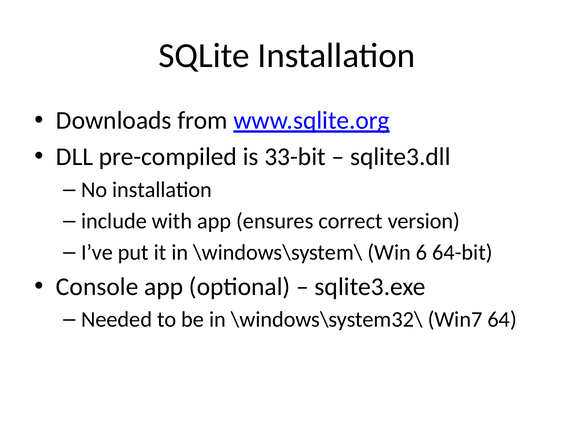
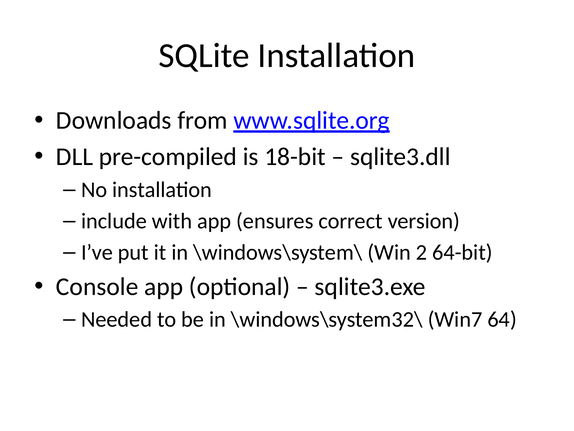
33-bit: 33-bit -> 18-bit
6: 6 -> 2
